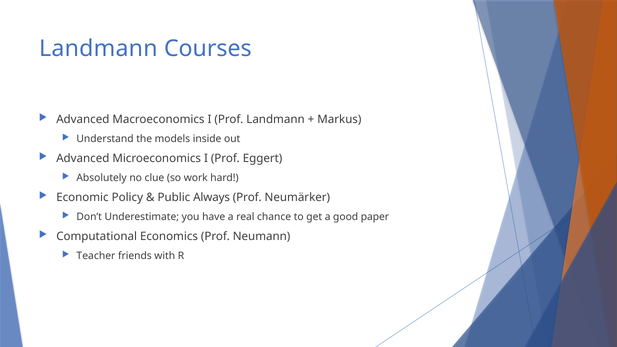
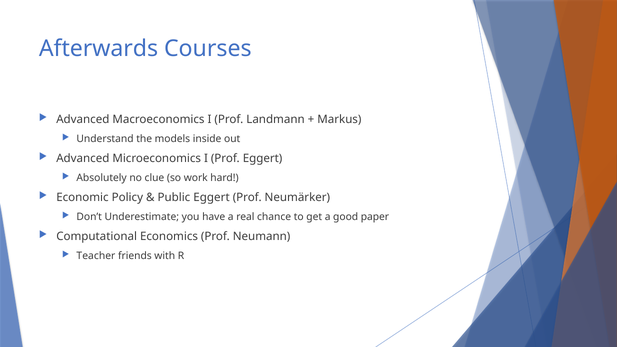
Landmann at (98, 49): Landmann -> Afterwards
Public Always: Always -> Eggert
